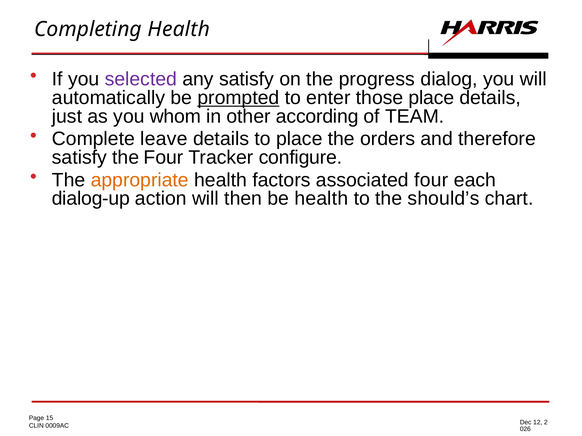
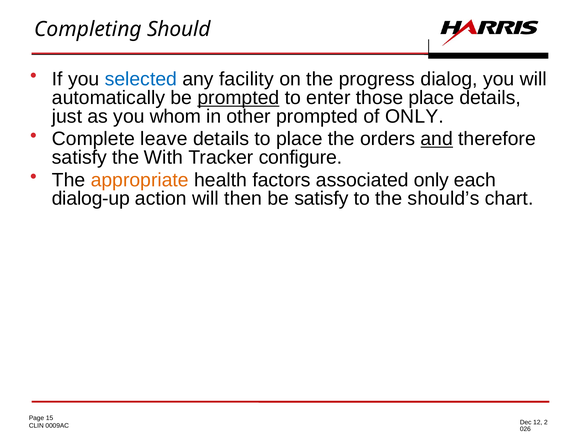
Completing Health: Health -> Should
selected colour: purple -> blue
any satisfy: satisfy -> facility
other according: according -> prompted
of TEAM: TEAM -> ONLY
and underline: none -> present
the Four: Four -> With
associated four: four -> only
be health: health -> satisfy
